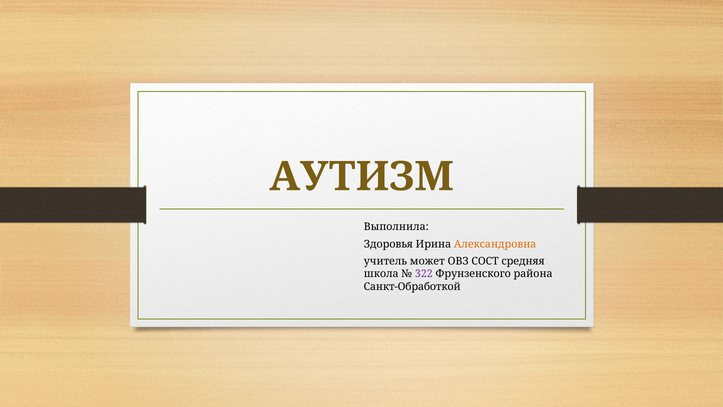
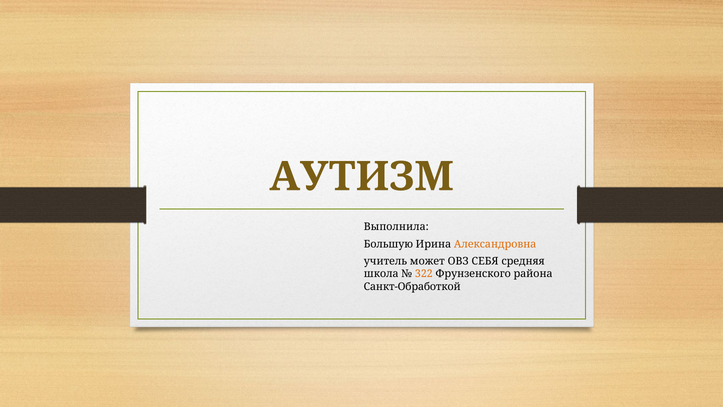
Здоровья: Здоровья -> Большую
СОСТ: СОСТ -> СЕБЯ
322 colour: purple -> orange
